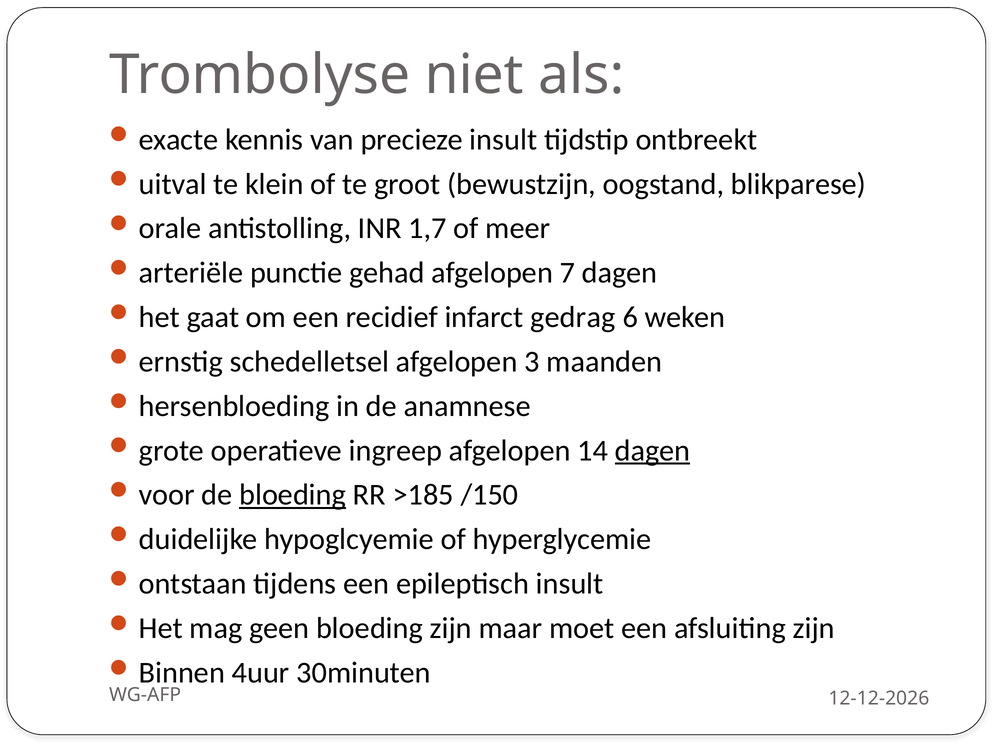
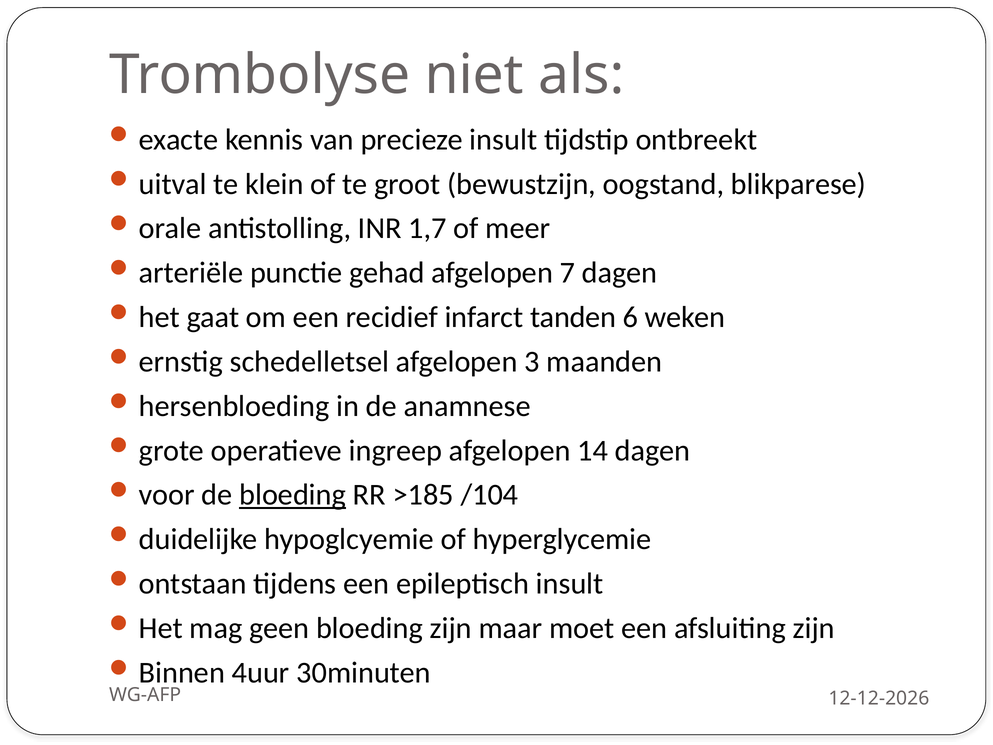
gedrag: gedrag -> tanden
dagen at (653, 450) underline: present -> none
/150: /150 -> /104
